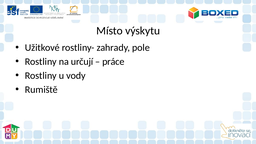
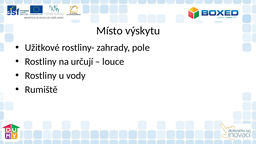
práce: práce -> louce
